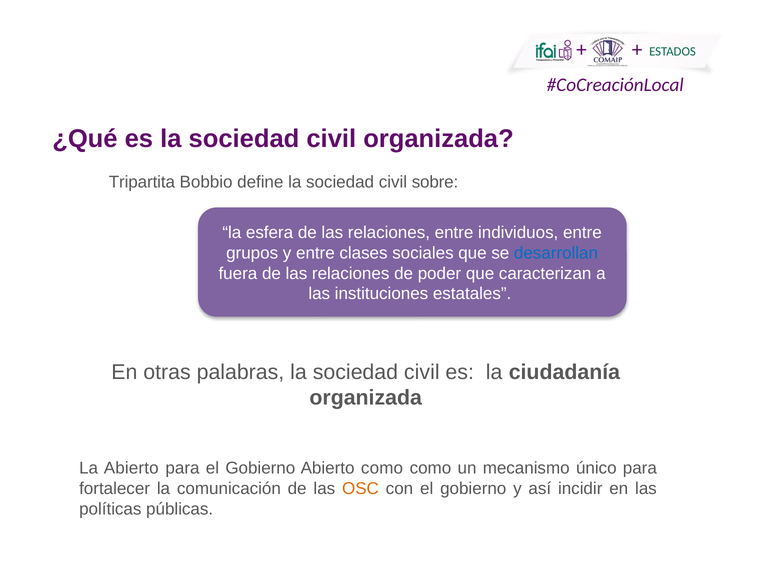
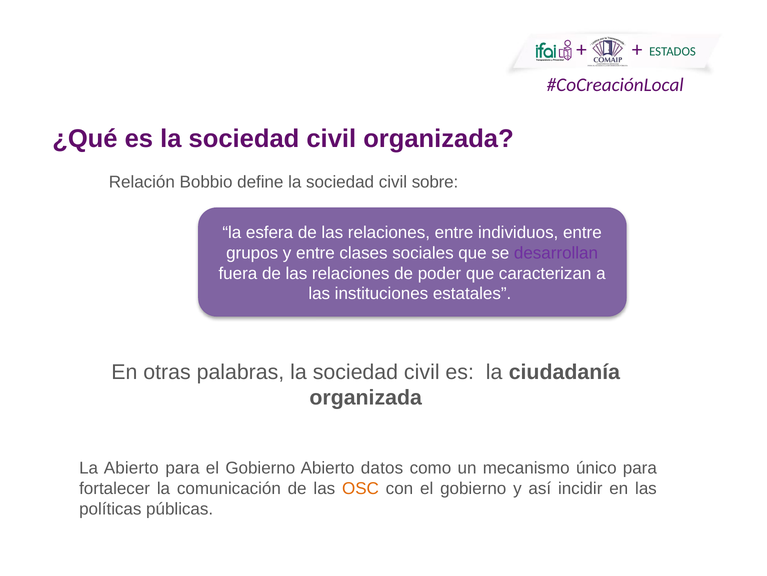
Tripartita: Tripartita -> Relación
desarrollan colour: blue -> purple
Abierto como: como -> datos
